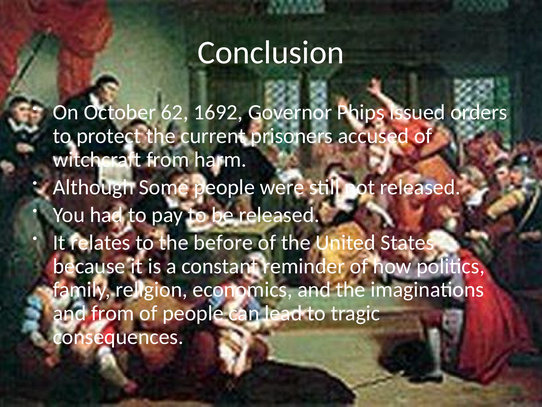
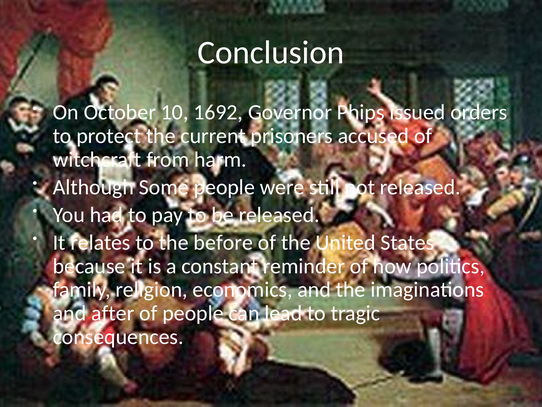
62: 62 -> 10
and from: from -> after
